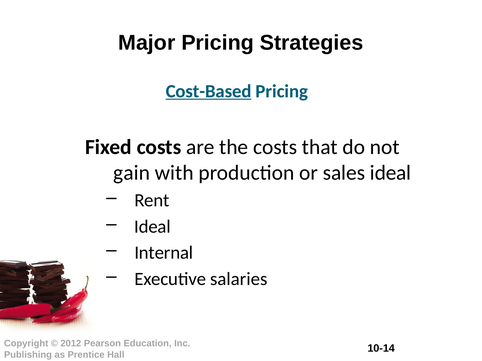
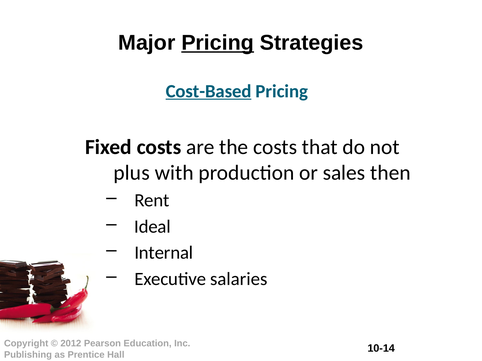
Pricing at (218, 43) underline: none -> present
gain: gain -> plus
sales ideal: ideal -> then
